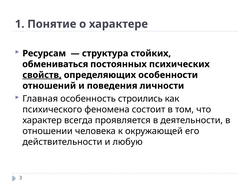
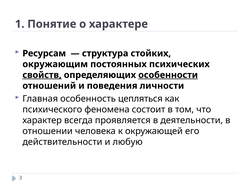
обмениваться: обмениваться -> окружающим
особенности underline: none -> present
строились: строились -> цепляться
